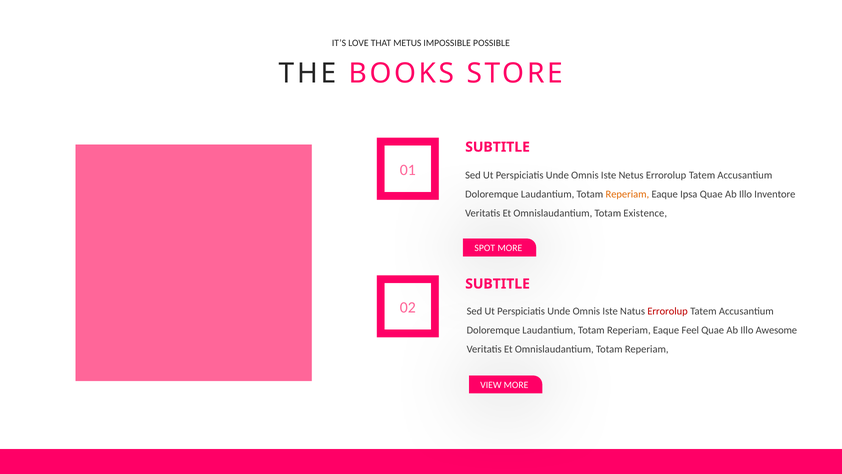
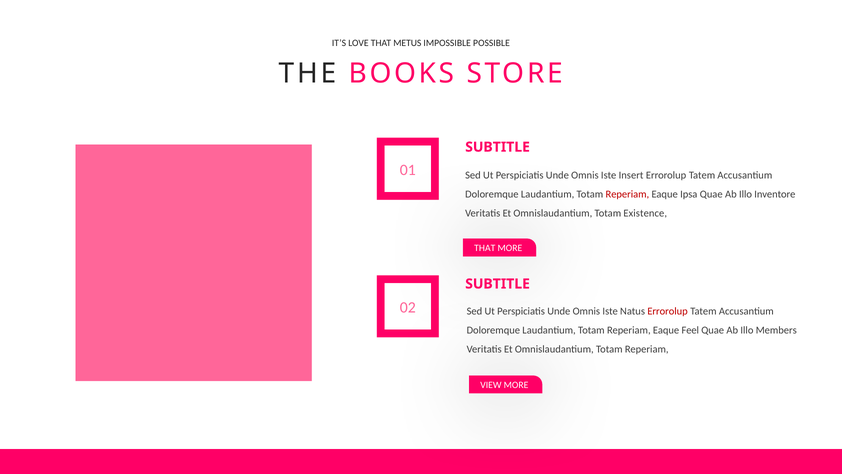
Netus: Netus -> Insert
Reperiam at (627, 194) colour: orange -> red
SPOT at (485, 248): SPOT -> THAT
Awesome: Awesome -> Members
